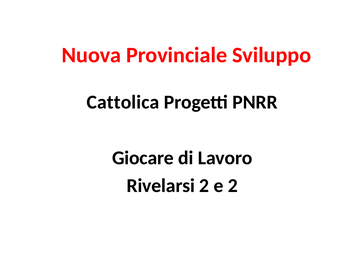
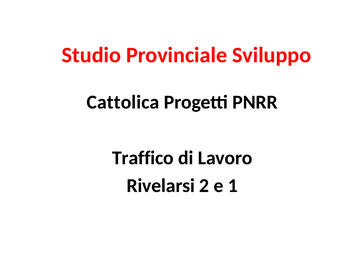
Nuova: Nuova -> Studio
Giocare: Giocare -> Traffico
e 2: 2 -> 1
